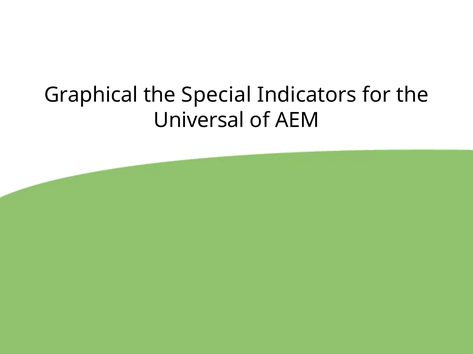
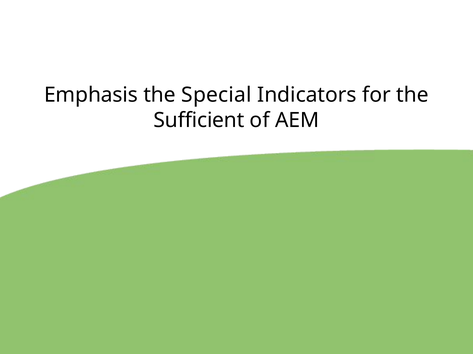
Graphical: Graphical -> Emphasis
Universal: Universal -> Sufficient
